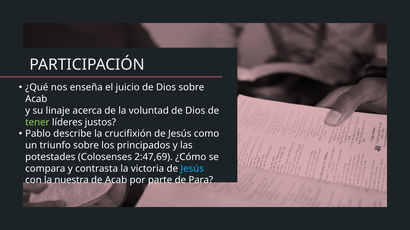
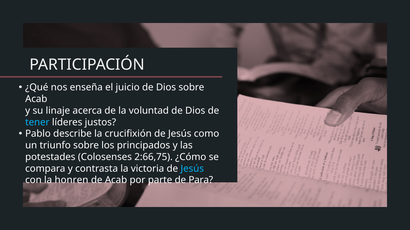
tener colour: light green -> light blue
2:47,69: 2:47,69 -> 2:66,75
nuestra: nuestra -> honren
